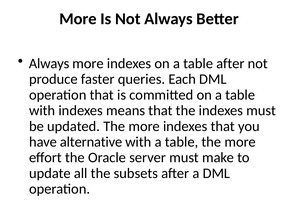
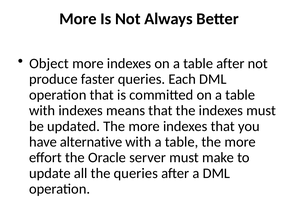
Always at (49, 63): Always -> Object
the subsets: subsets -> queries
